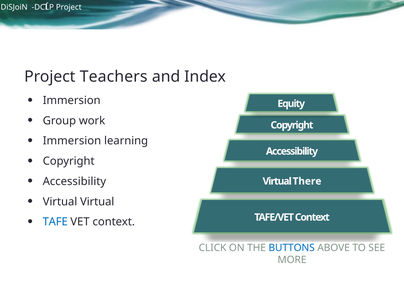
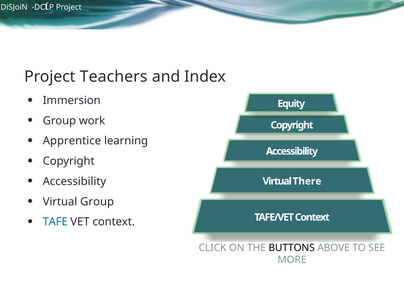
Immersion at (72, 141): Immersion -> Apprentice
Virtual Virtual: Virtual -> Group
BUTTONS colour: blue -> black
